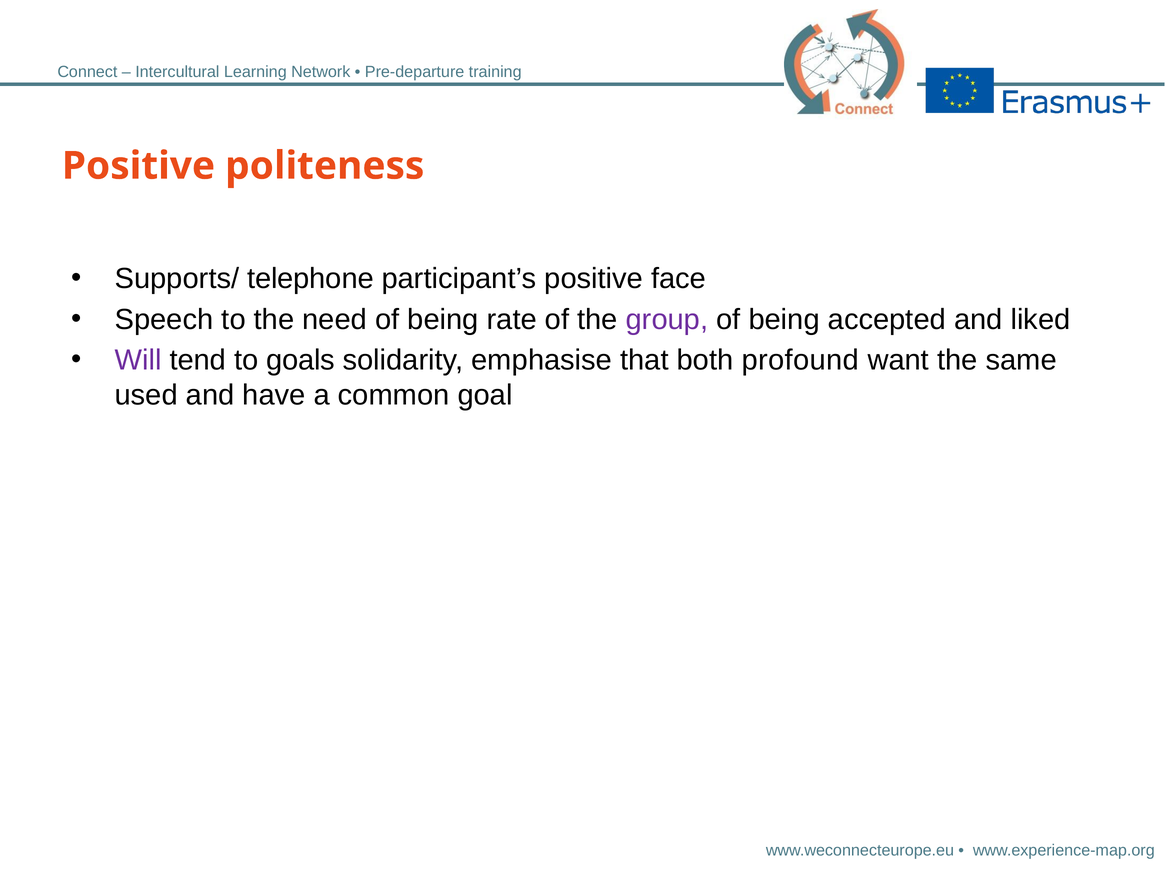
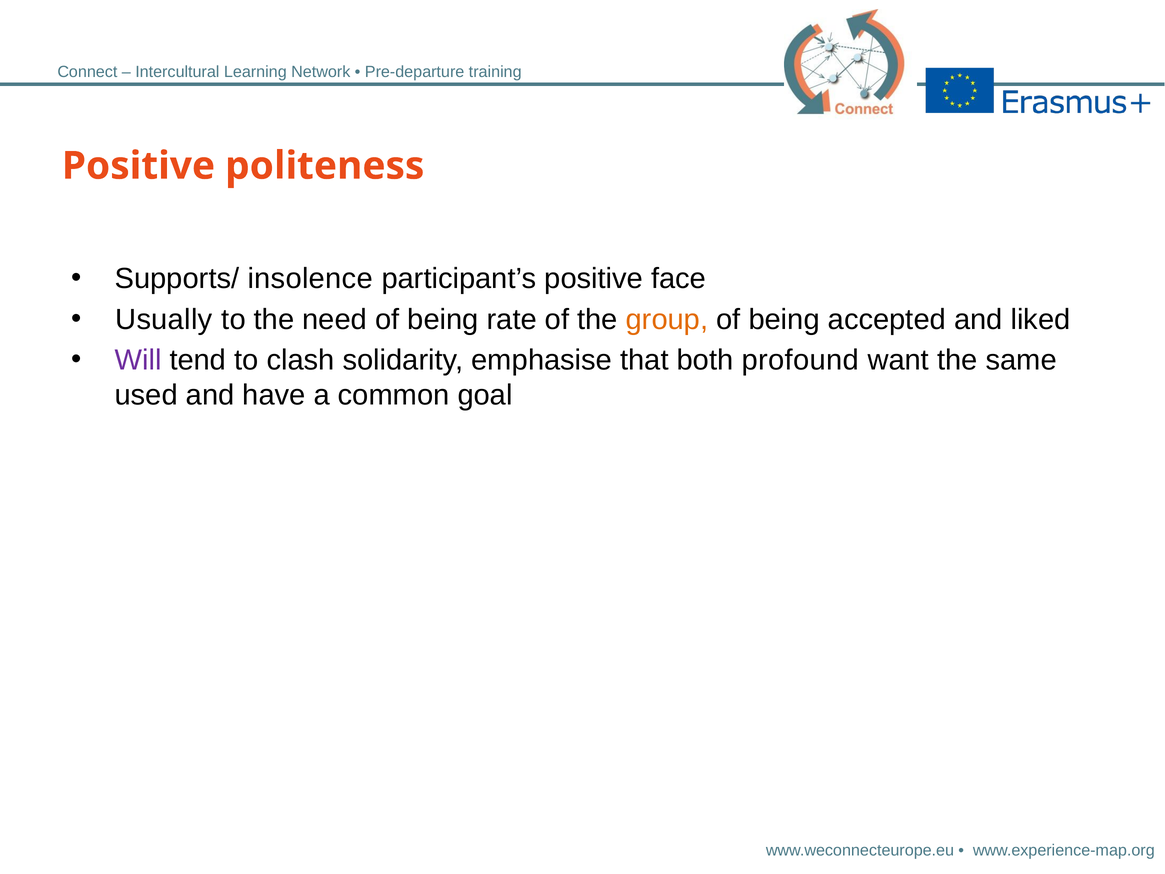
telephone: telephone -> insolence
Speech: Speech -> Usually
group colour: purple -> orange
goals: goals -> clash
